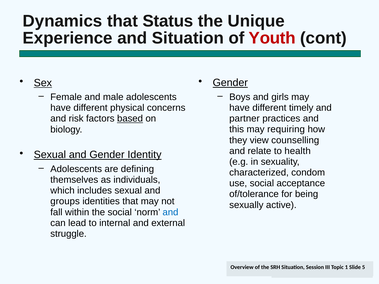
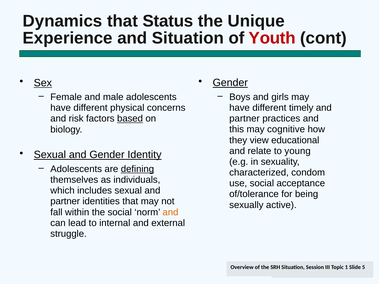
requiring: requiring -> cognitive
counselling: counselling -> educational
health: health -> young
defining underline: none -> present
groups at (65, 202): groups -> partner
and at (170, 212) colour: blue -> orange
